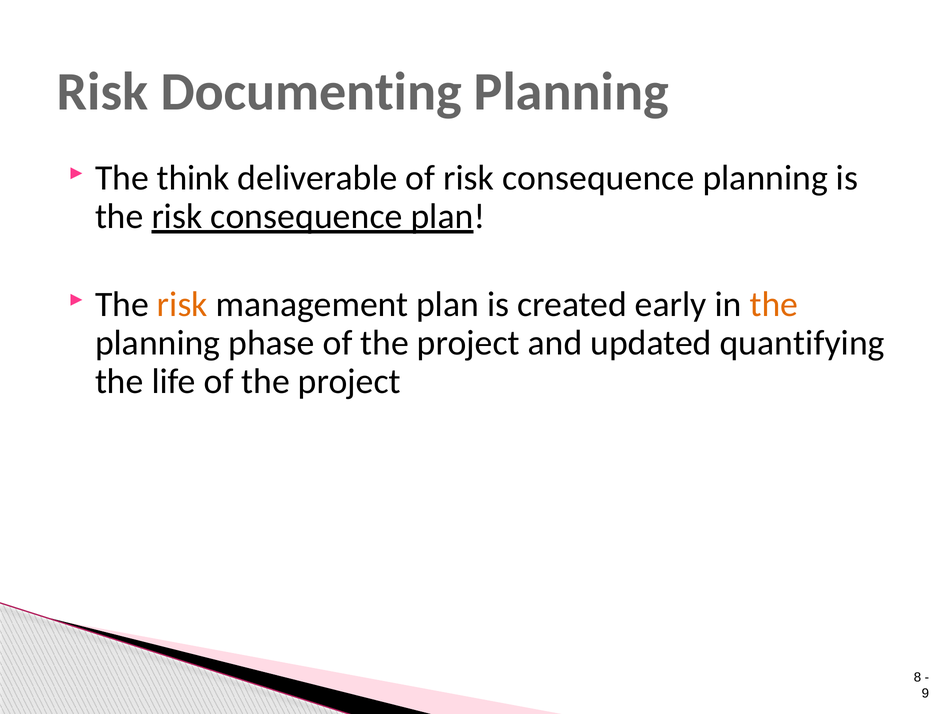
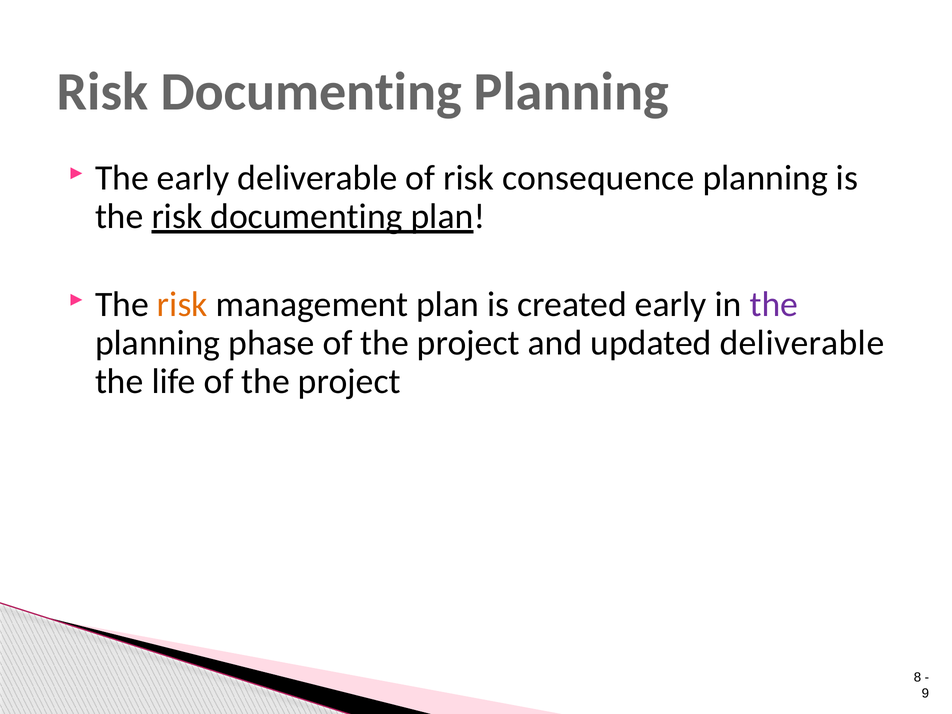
The think: think -> early
the risk consequence: consequence -> documenting
the at (774, 304) colour: orange -> purple
updated quantifying: quantifying -> deliverable
